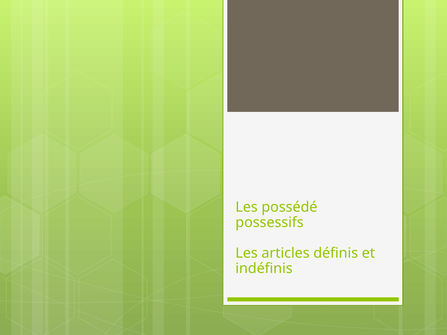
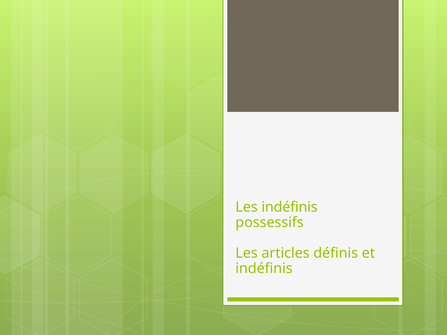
Les possédé: possédé -> indéfinis
